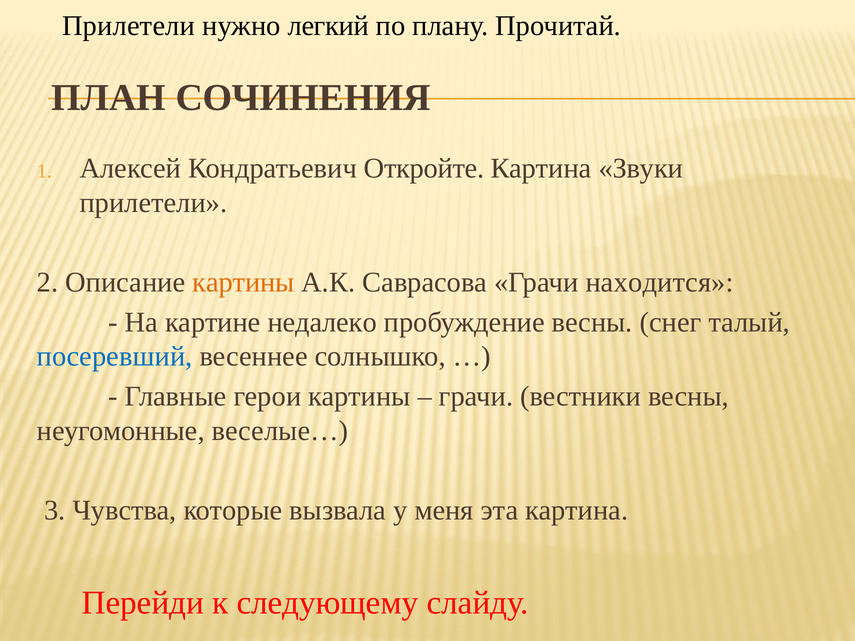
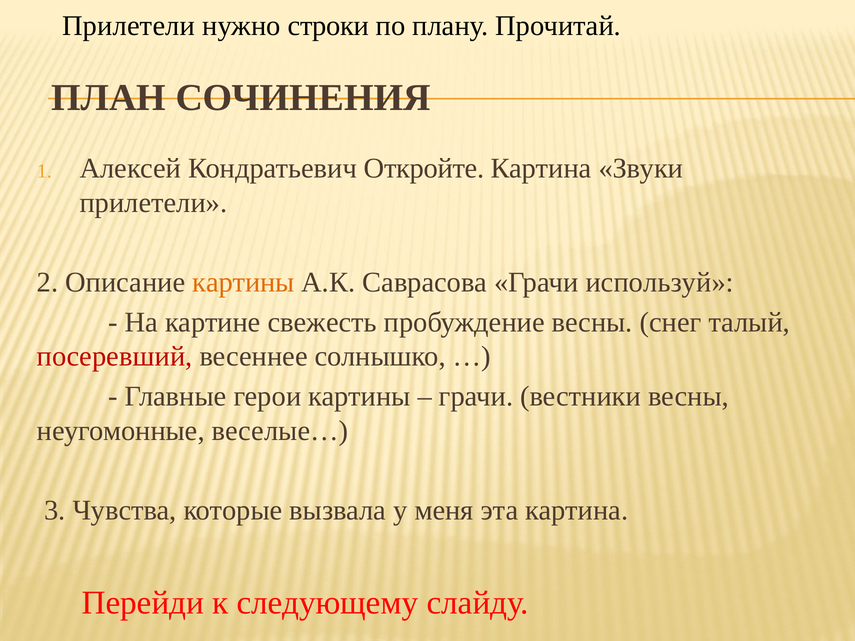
легкий: легкий -> строки
находится: находится -> используй
недалеко: недалеко -> свежесть
посеревший colour: blue -> red
